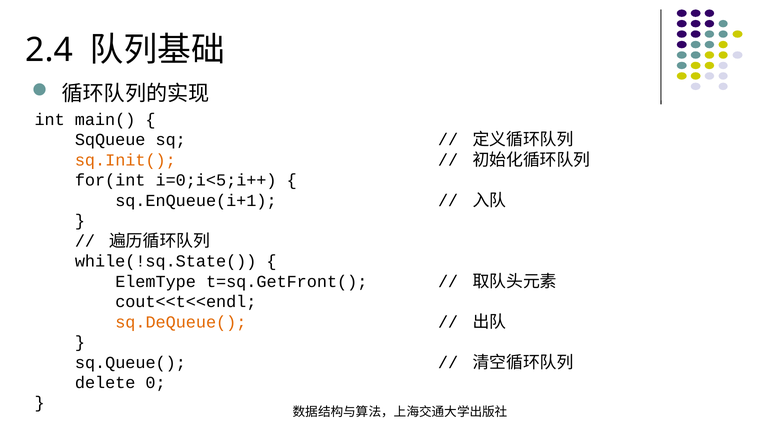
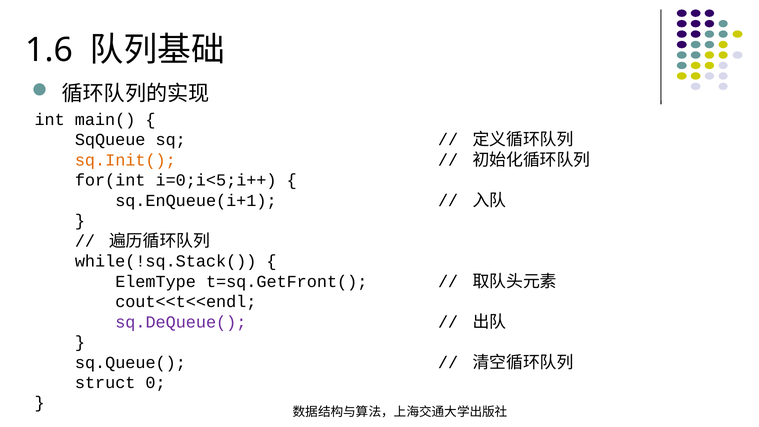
2.4: 2.4 -> 1.6
while(!sq.State(: while(!sq.State( -> while(!sq.Stack(
sq.DeQueue( colour: orange -> purple
delete: delete -> struct
